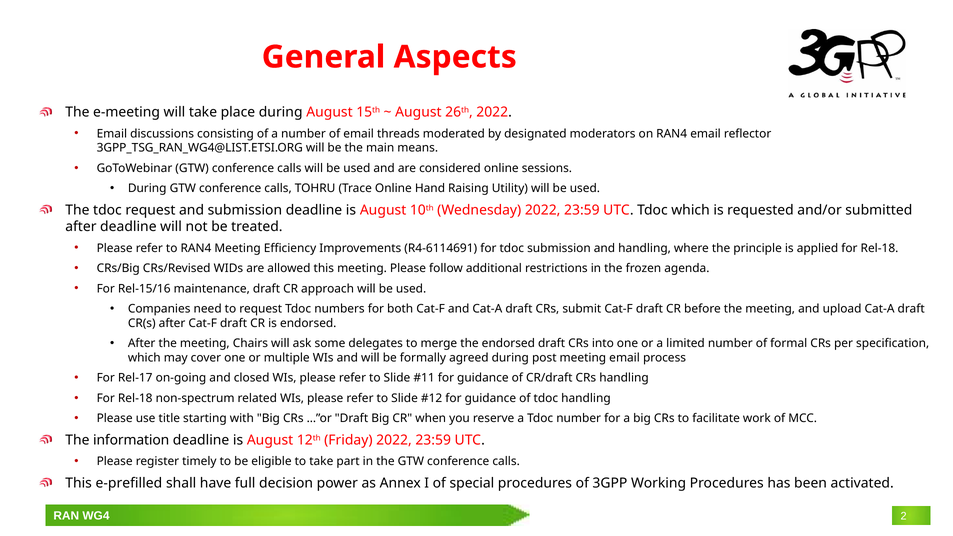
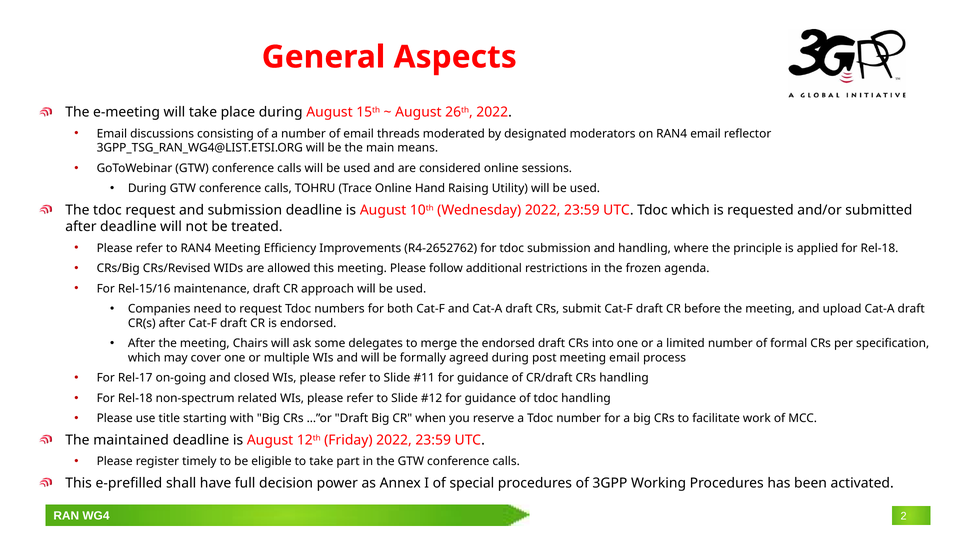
R4-6114691: R4-6114691 -> R4-2652762
information: information -> maintained
